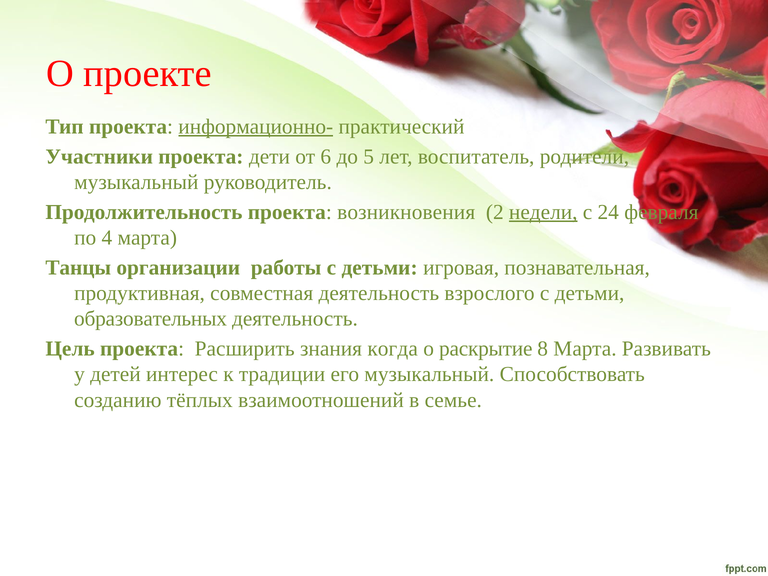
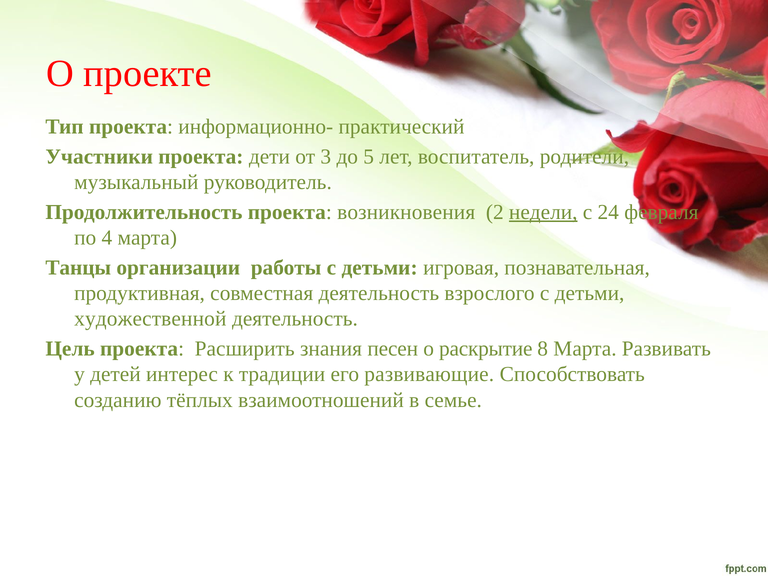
информационно- underline: present -> none
6: 6 -> 3
образовательных: образовательных -> художественной
когда: когда -> песен
его музыкальный: музыкальный -> развивающие
